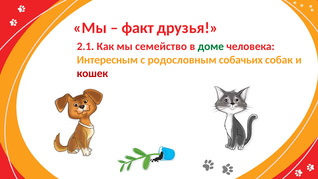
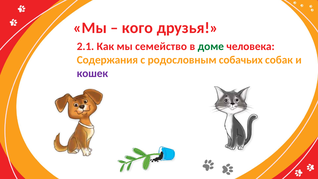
факт: факт -> кого
Интересным: Интересным -> Содержания
кошек colour: red -> purple
